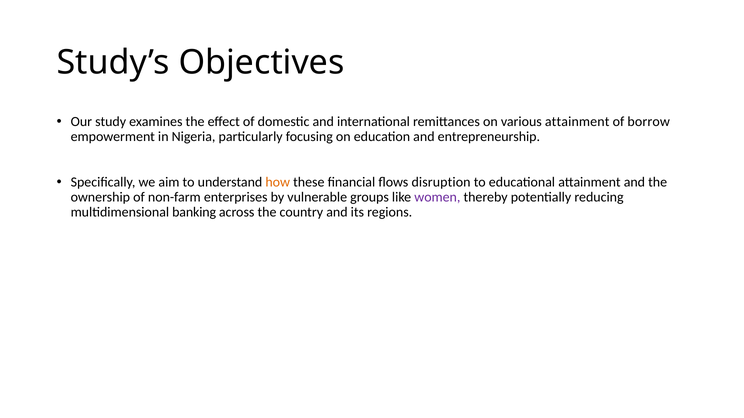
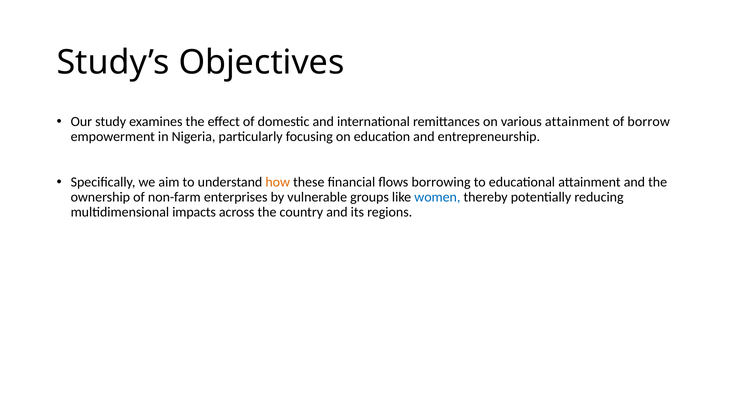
disruption: disruption -> borrowing
women colour: purple -> blue
banking: banking -> impacts
